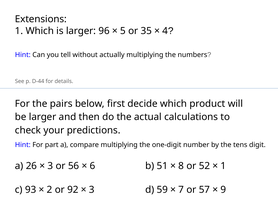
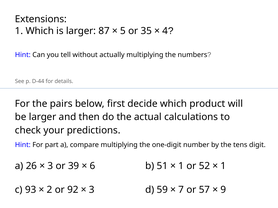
96: 96 -> 87
56: 56 -> 39
8 at (181, 166): 8 -> 1
